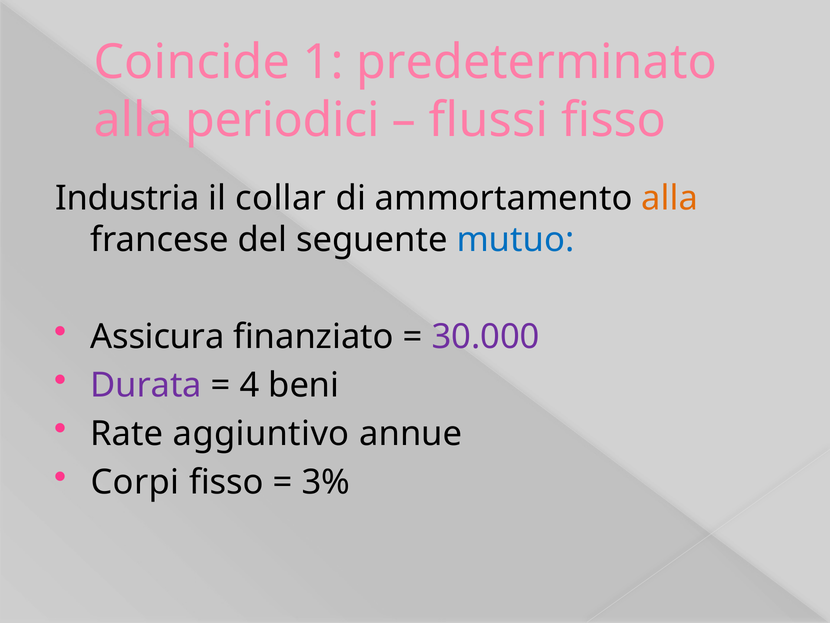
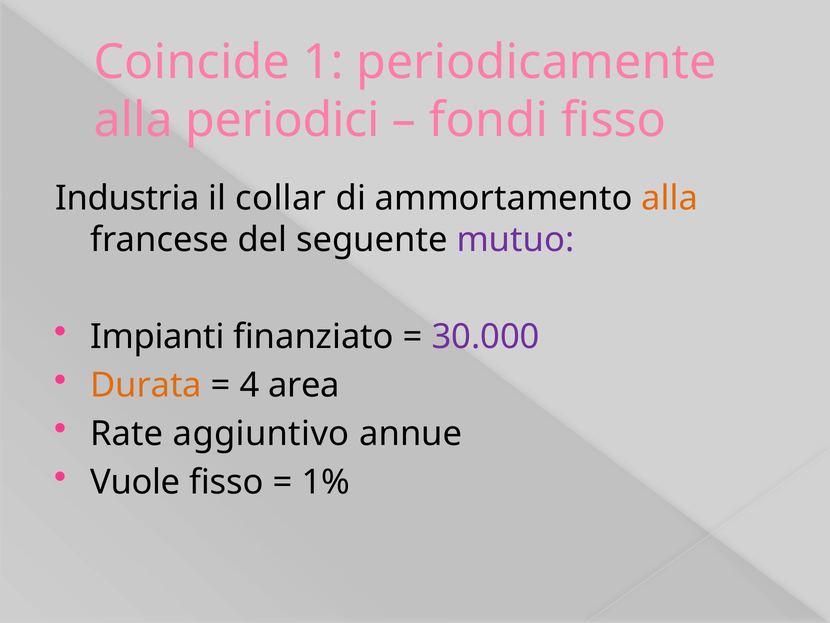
predeterminato: predeterminato -> periodicamente
flussi: flussi -> fondi
mutuo colour: blue -> purple
Assicura: Assicura -> Impianti
Durata colour: purple -> orange
beni: beni -> area
Corpi: Corpi -> Vuole
3%: 3% -> 1%
